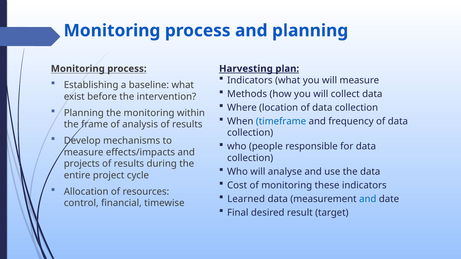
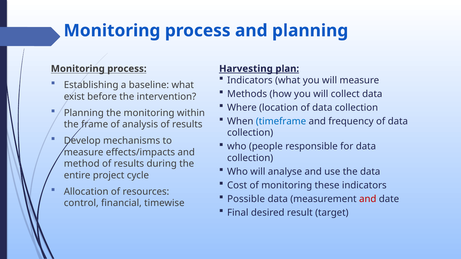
projects: projects -> method
Learned: Learned -> Possible
and at (368, 199) colour: blue -> red
